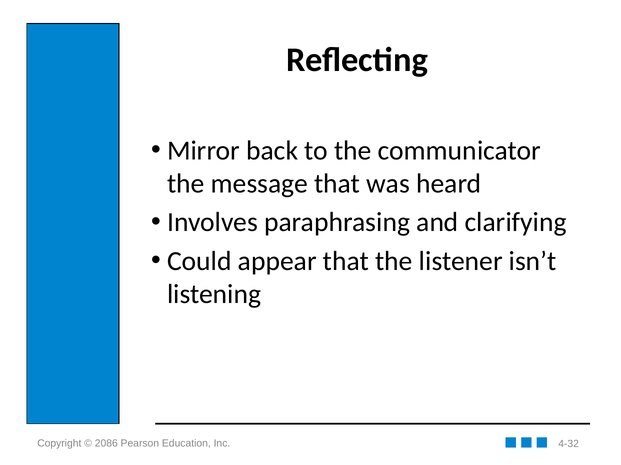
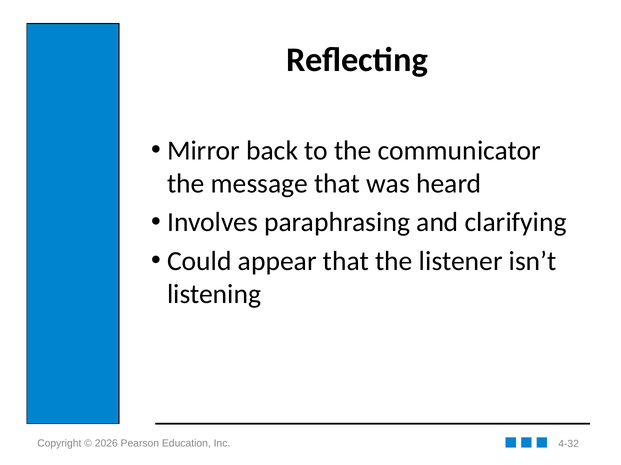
2086: 2086 -> 2026
